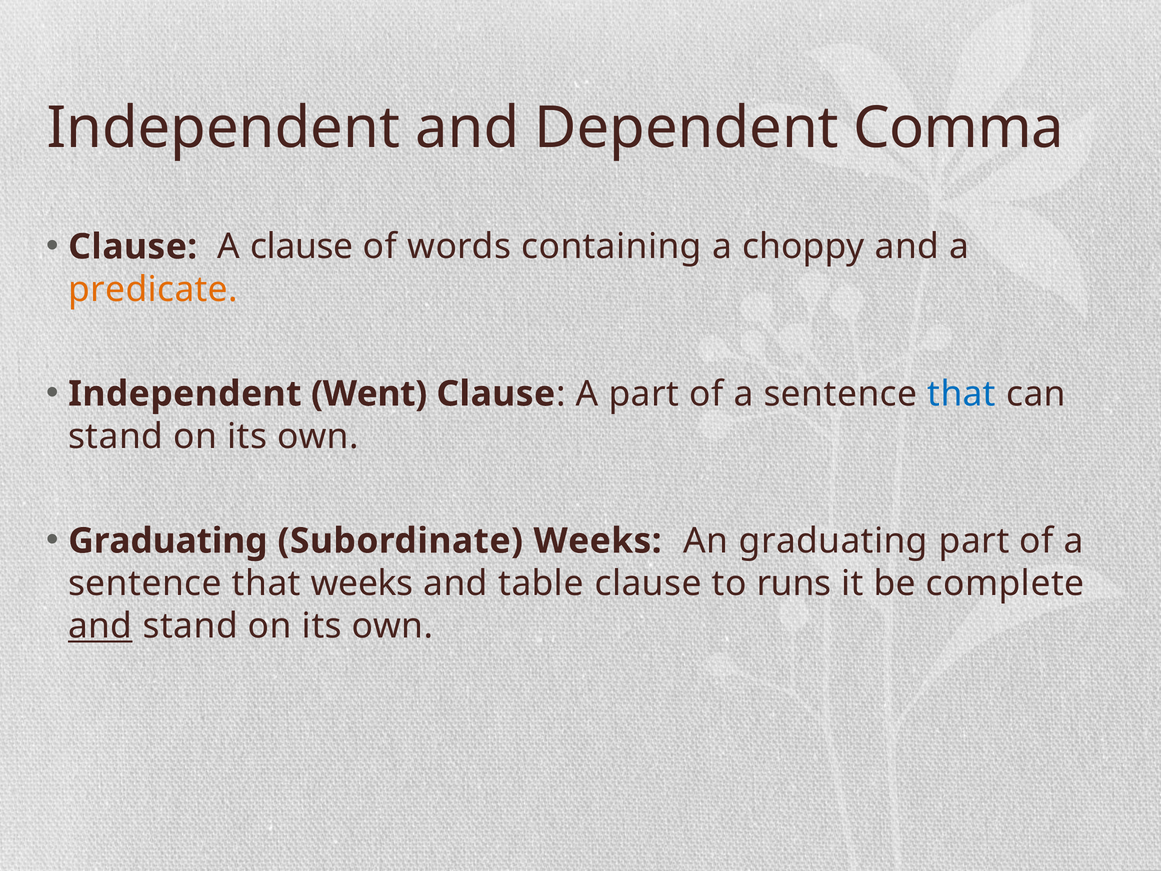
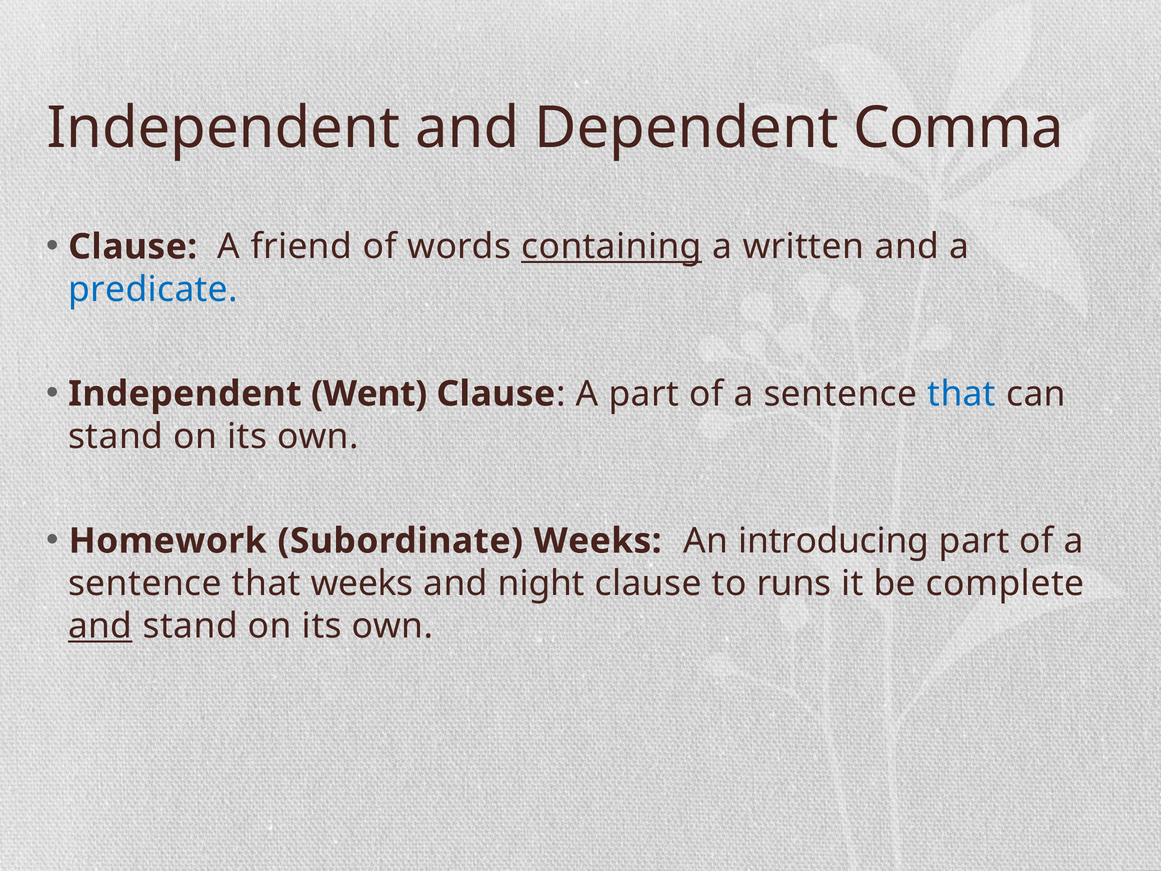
A clause: clause -> friend
containing underline: none -> present
choppy: choppy -> written
predicate colour: orange -> blue
Graduating at (168, 541): Graduating -> Homework
An graduating: graduating -> introducing
table: table -> night
